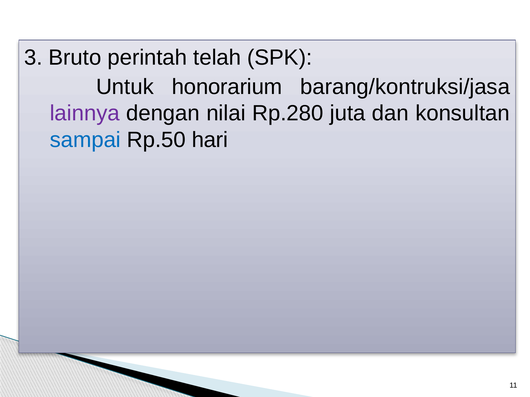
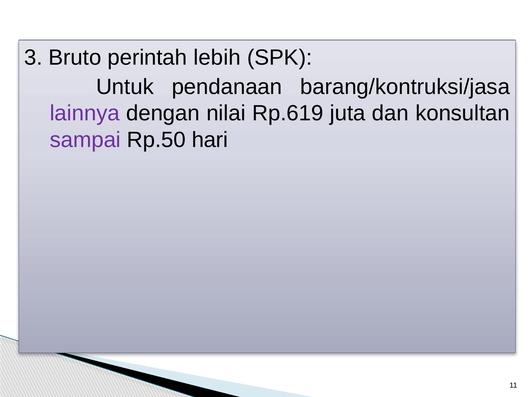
telah: telah -> lebih
honorarium: honorarium -> pendanaan
Rp.280: Rp.280 -> Rp.619
sampai colour: blue -> purple
